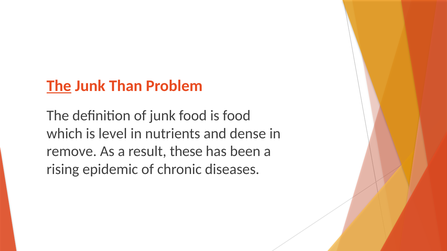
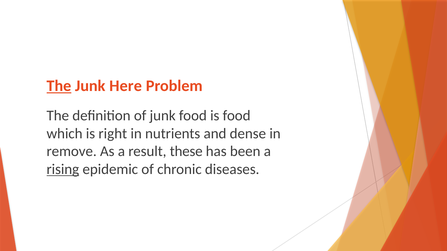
Than: Than -> Here
level: level -> right
rising underline: none -> present
